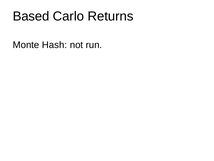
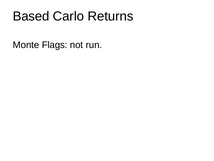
Hash: Hash -> Flags
